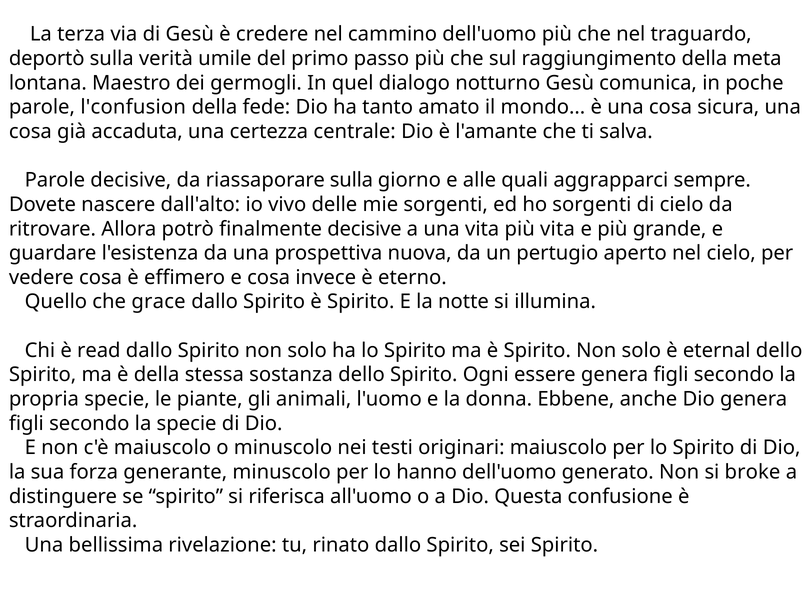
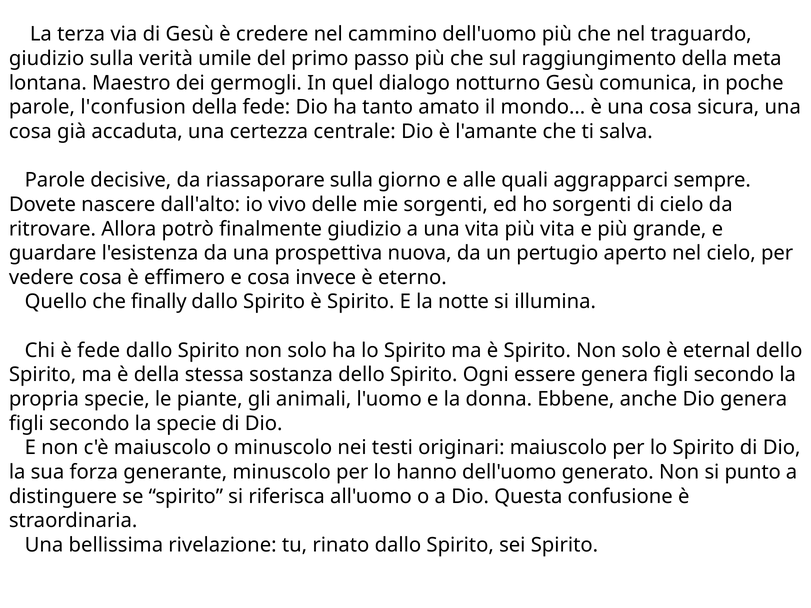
deportò at (47, 59): deportò -> giudizio
finalmente decisive: decisive -> giudizio
grace: grace -> finally
è read: read -> fede
broke: broke -> punto
